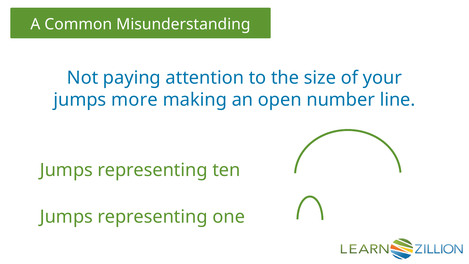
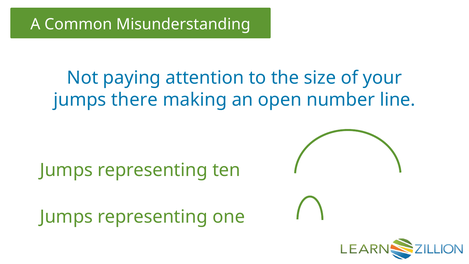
more: more -> there
